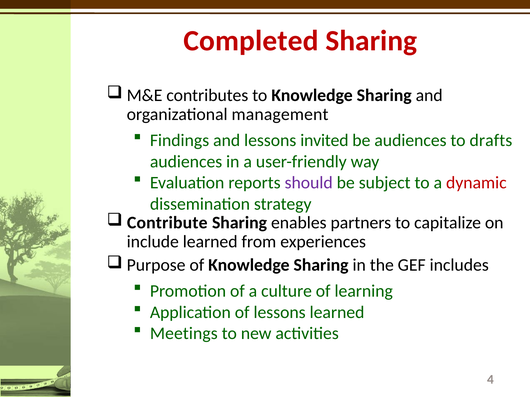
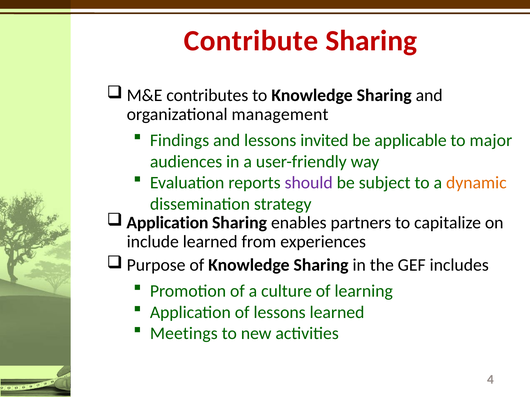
Completed: Completed -> Contribute
be audiences: audiences -> applicable
drafts: drafts -> major
dynamic colour: red -> orange
Contribute at (167, 223): Contribute -> Application
